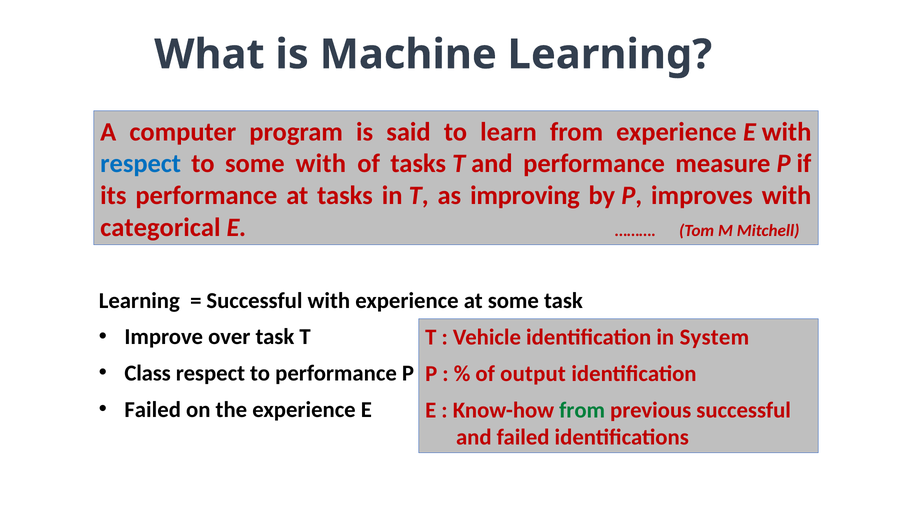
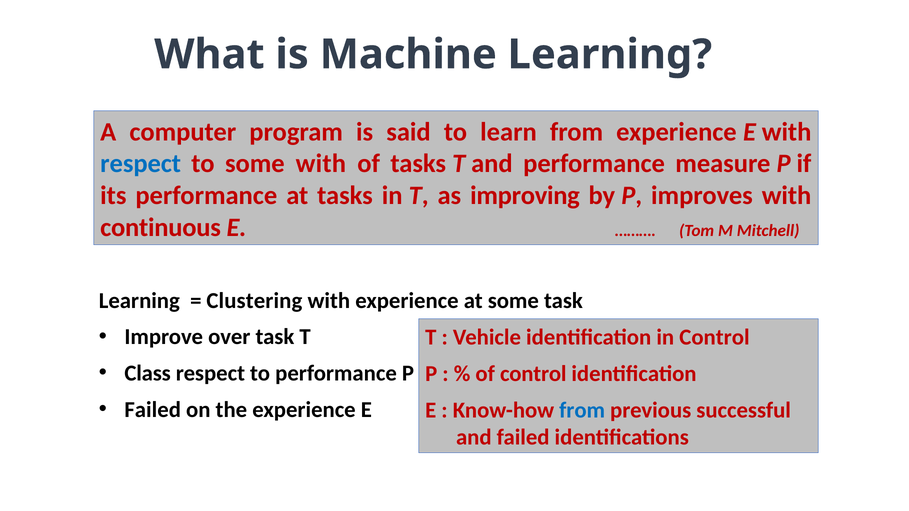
categorical: categorical -> continuous
Successful at (254, 301): Successful -> Clustering
in System: System -> Control
of output: output -> control
from at (582, 410) colour: green -> blue
